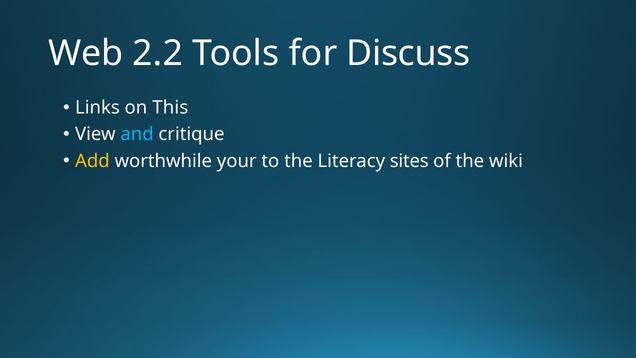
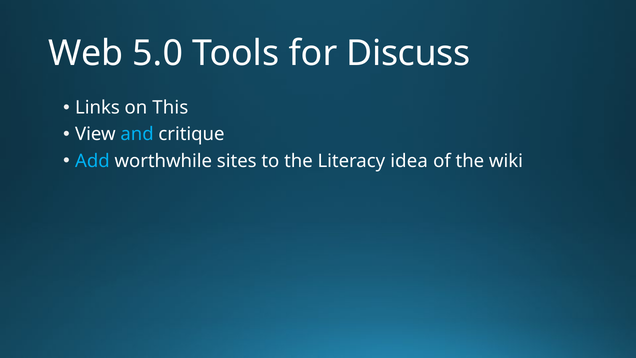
2.2: 2.2 -> 5.0
Add colour: yellow -> light blue
your: your -> sites
sites: sites -> idea
